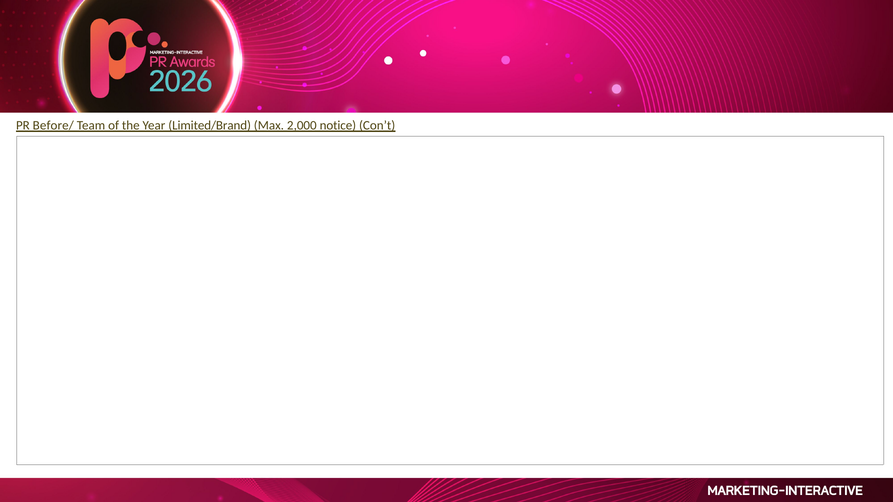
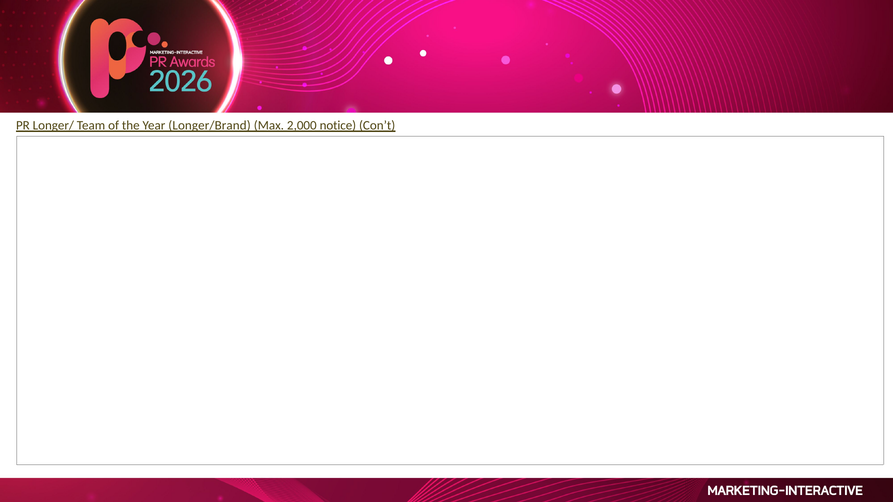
Before/: Before/ -> Longer/
Limited/Brand: Limited/Brand -> Longer/Brand
